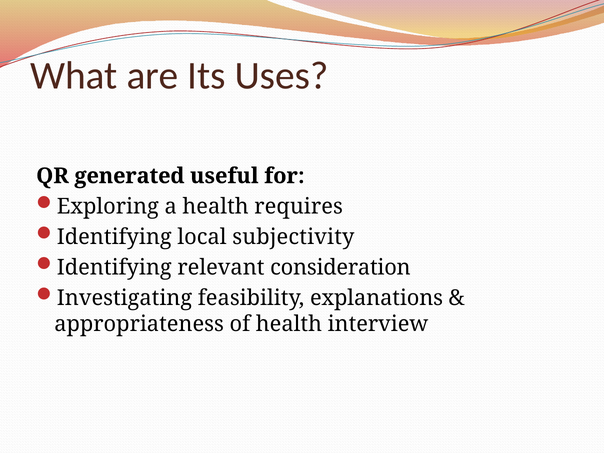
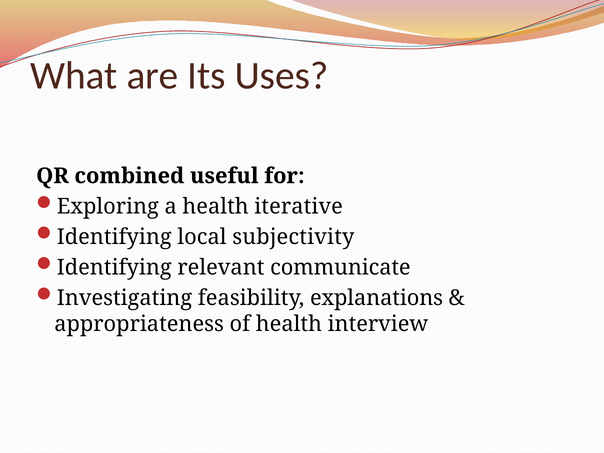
generated: generated -> combined
requires: requires -> iterative
consideration: consideration -> communicate
